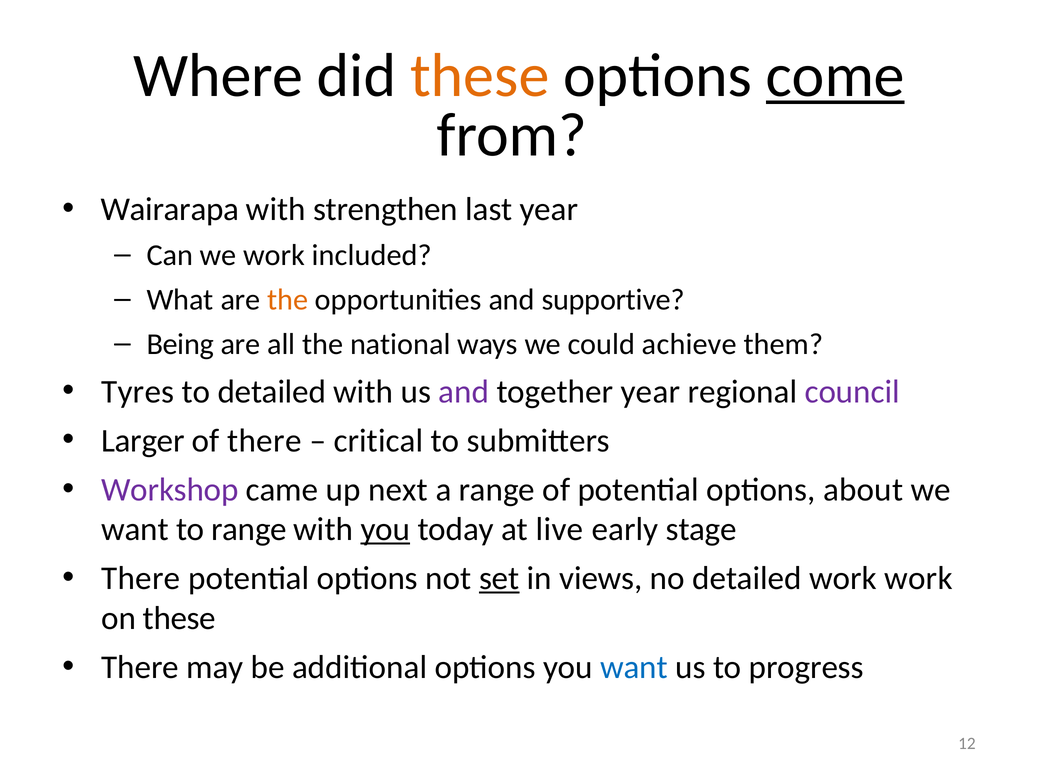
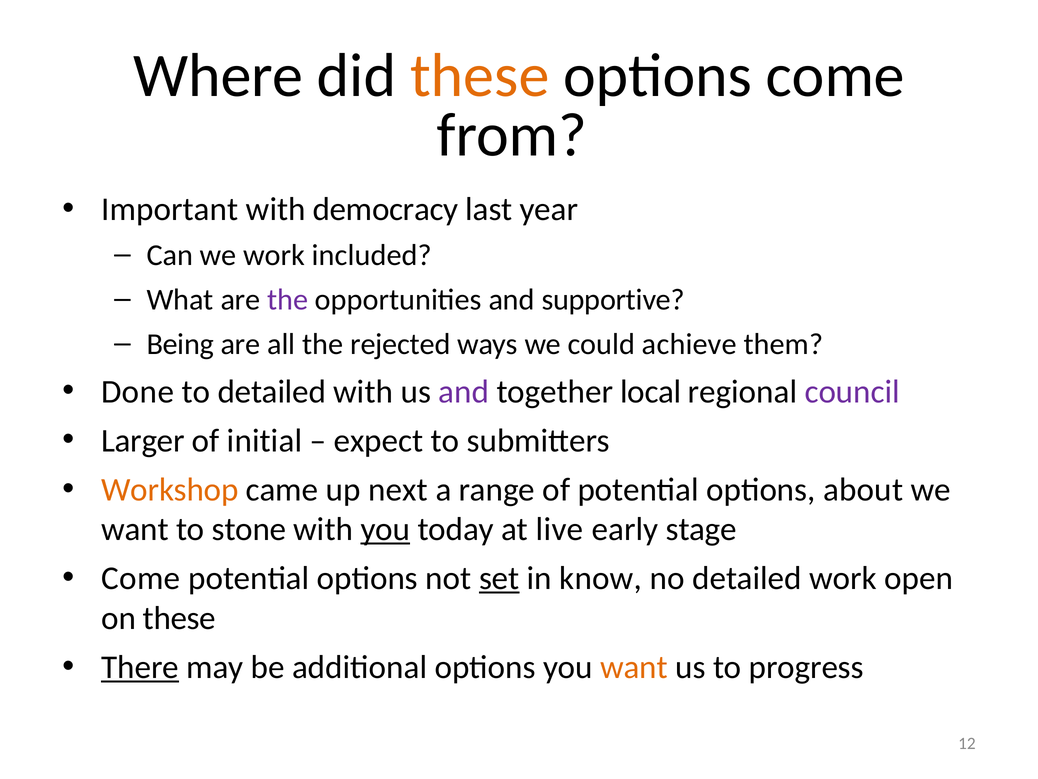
come at (835, 76) underline: present -> none
Wairarapa: Wairarapa -> Important
strengthen: strengthen -> democracy
the at (288, 299) colour: orange -> purple
national: national -> rejected
Tyres: Tyres -> Done
together year: year -> local
of there: there -> initial
critical: critical -> expect
Workshop colour: purple -> orange
to range: range -> stone
There at (141, 578): There -> Come
views: views -> know
work work: work -> open
There at (140, 667) underline: none -> present
want at (634, 667) colour: blue -> orange
